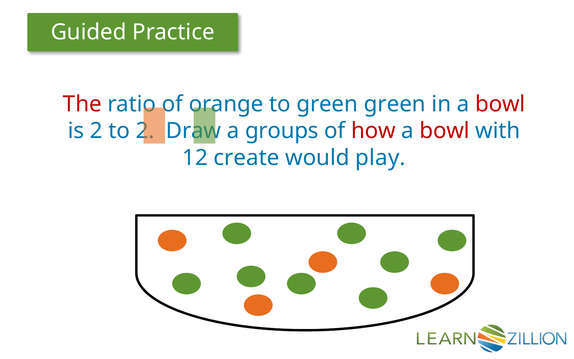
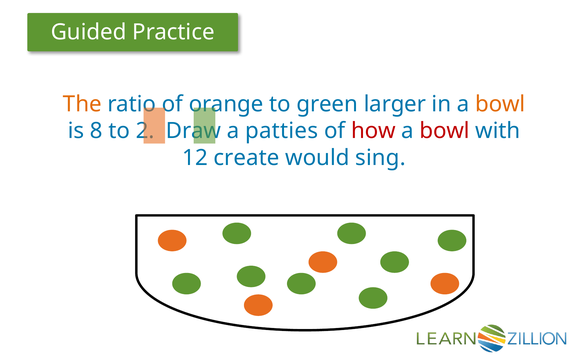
The colour: red -> orange
green green: green -> larger
bowl at (500, 104) colour: red -> orange
is 2: 2 -> 8
groups: groups -> patties
play: play -> sing
